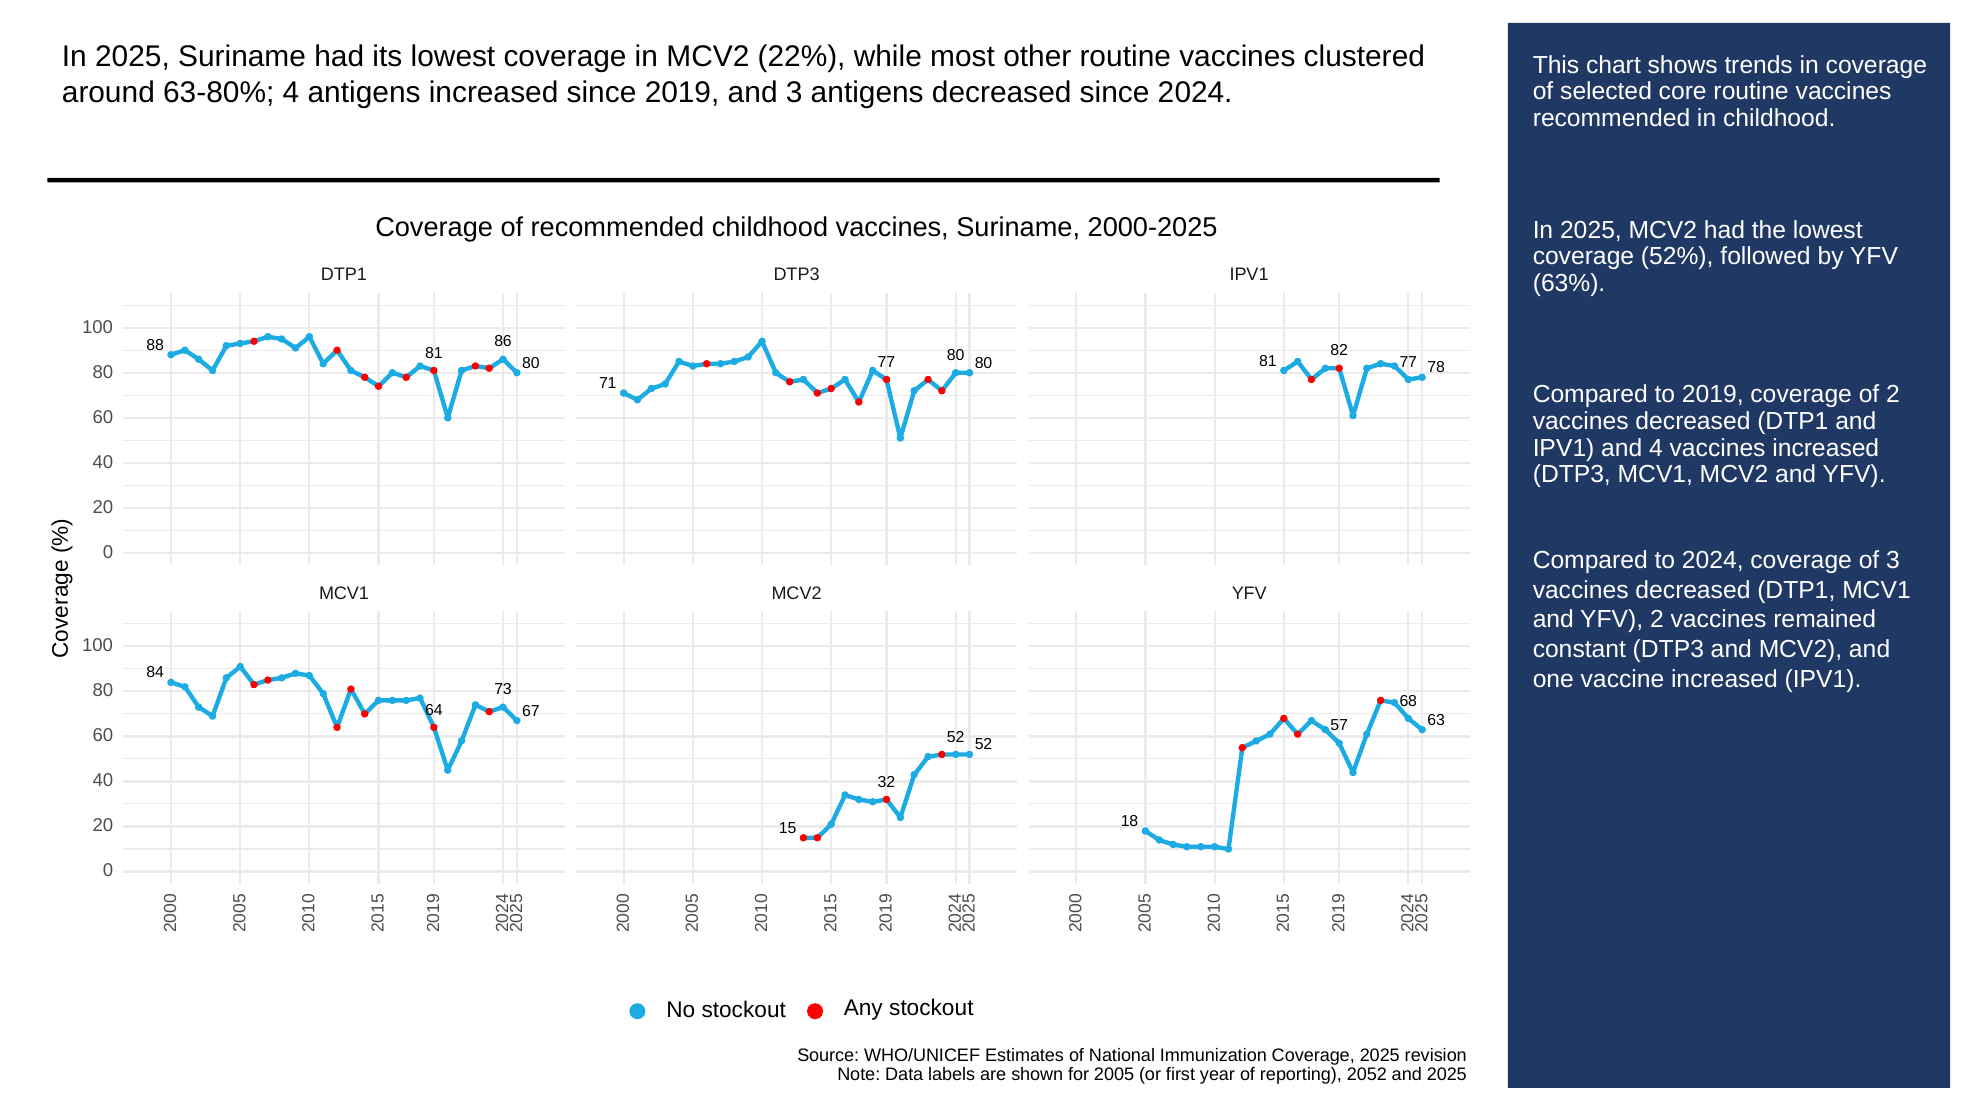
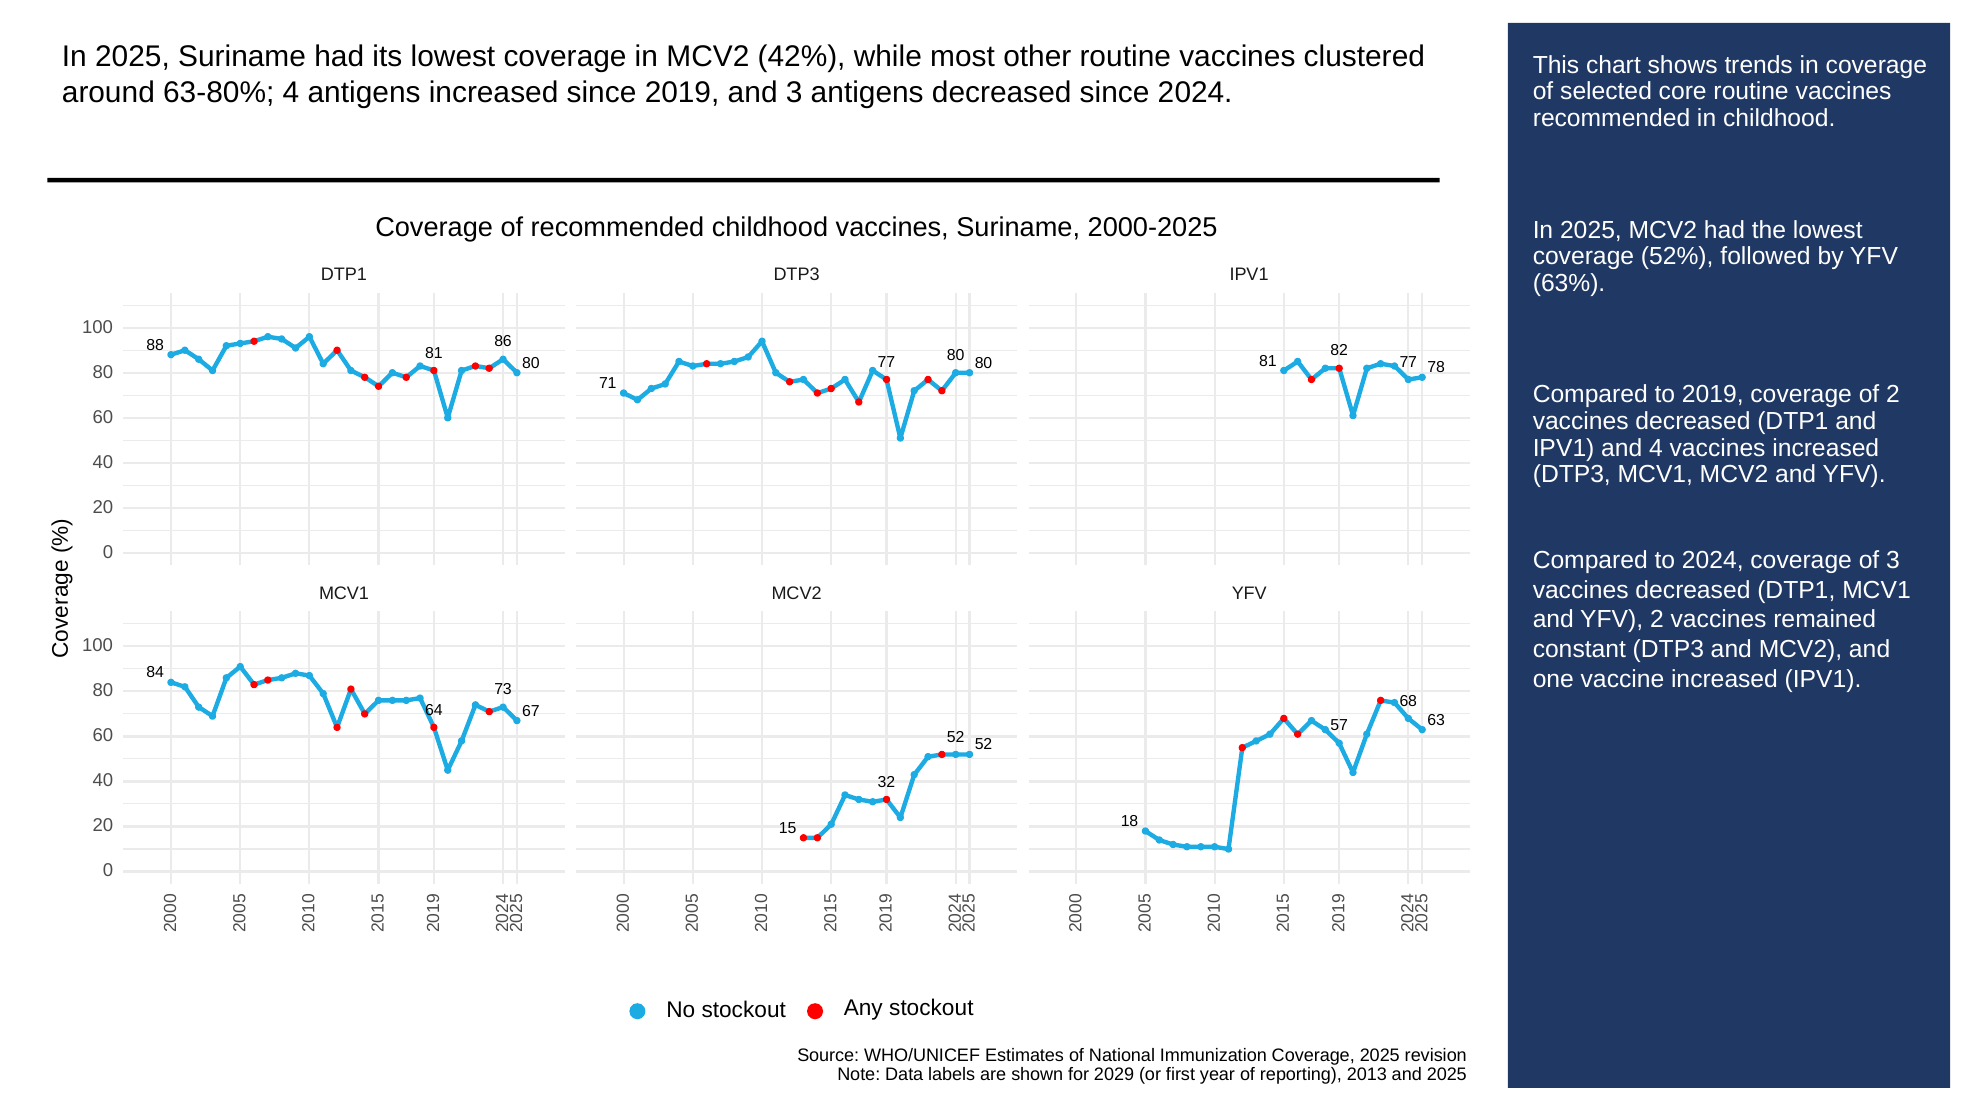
22%: 22% -> 42%
2005: 2005 -> 2029
2052: 2052 -> 2013
